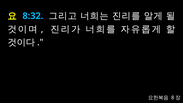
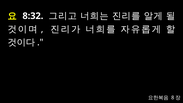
8:32 colour: light blue -> white
